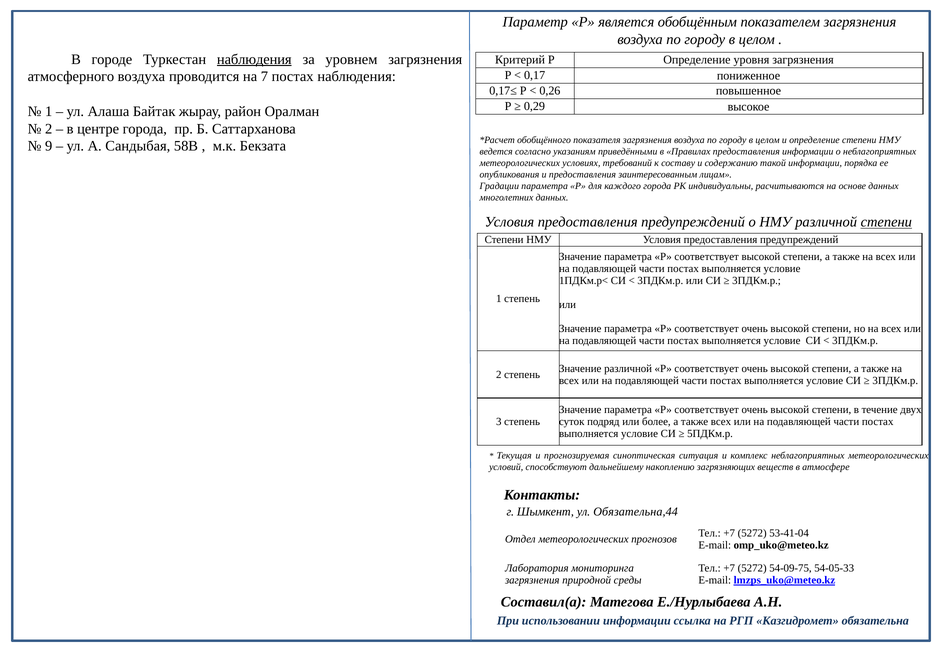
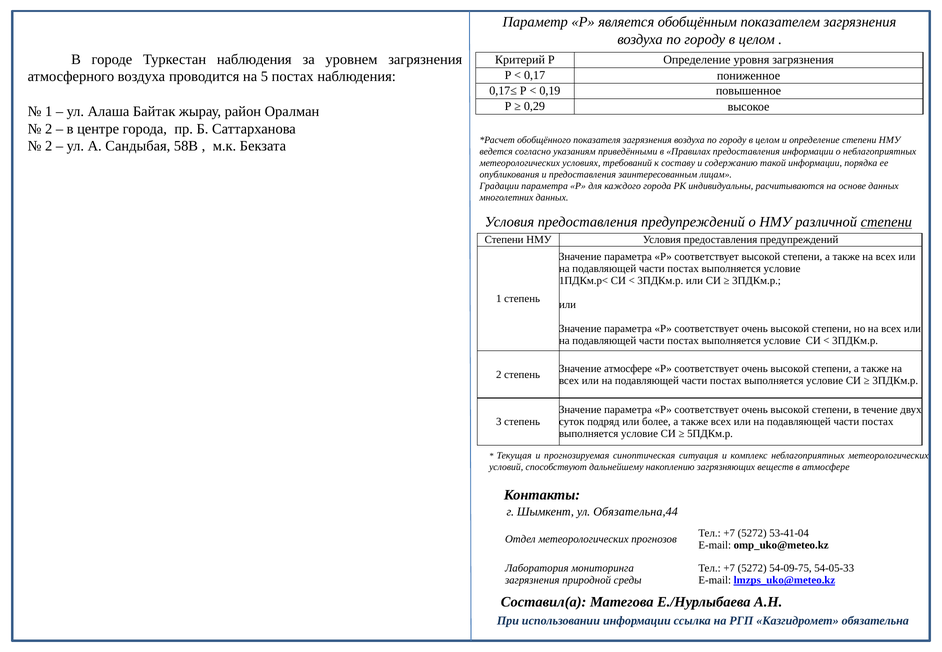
наблюдения at (254, 59) underline: present -> none
7: 7 -> 5
0,26: 0,26 -> 0,19
9 at (49, 146): 9 -> 2
Значение различной: различной -> атмосфере
